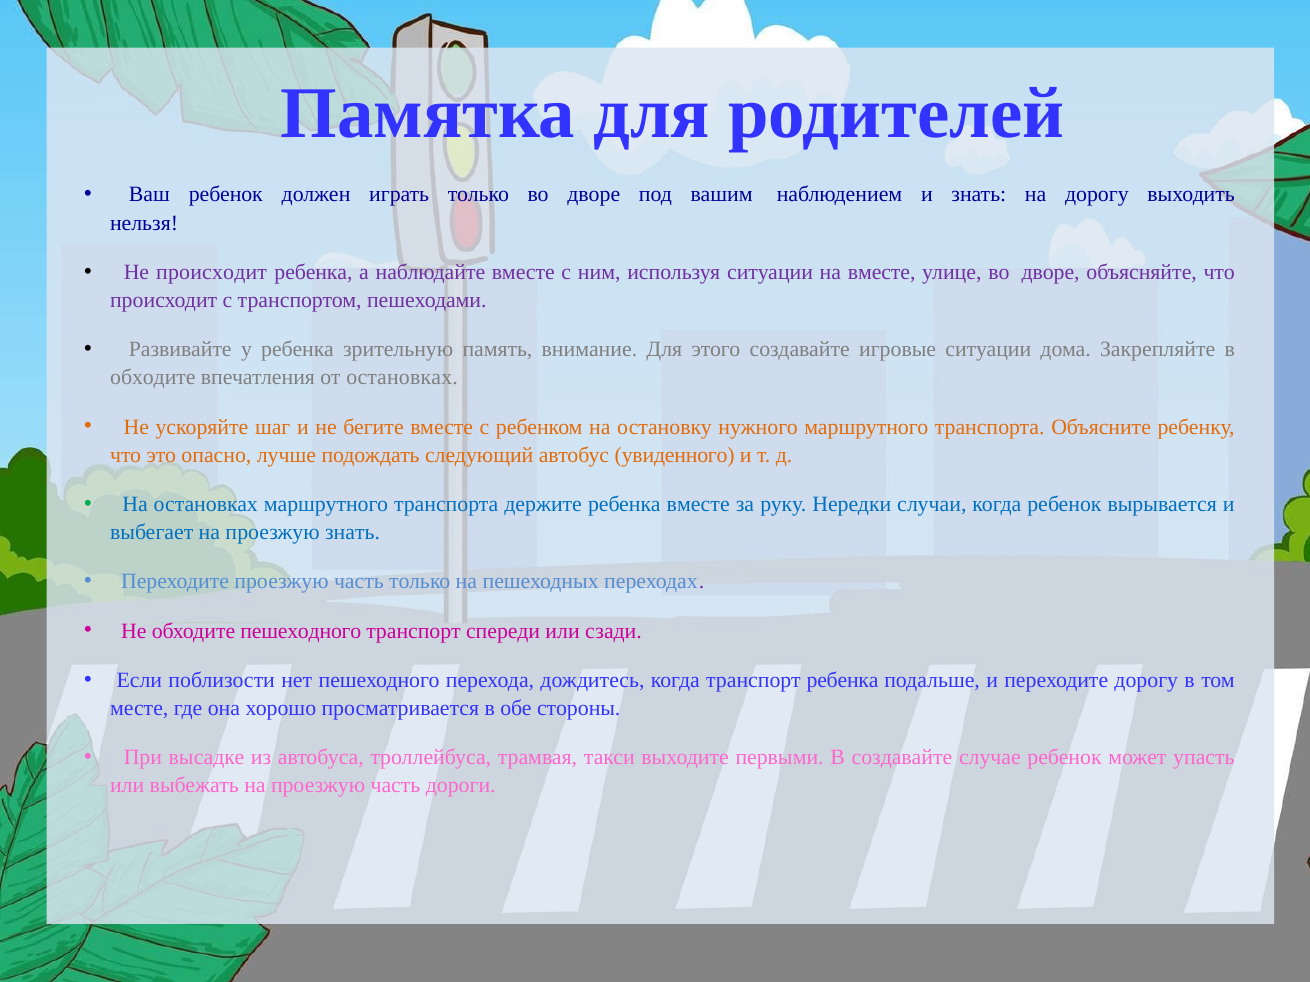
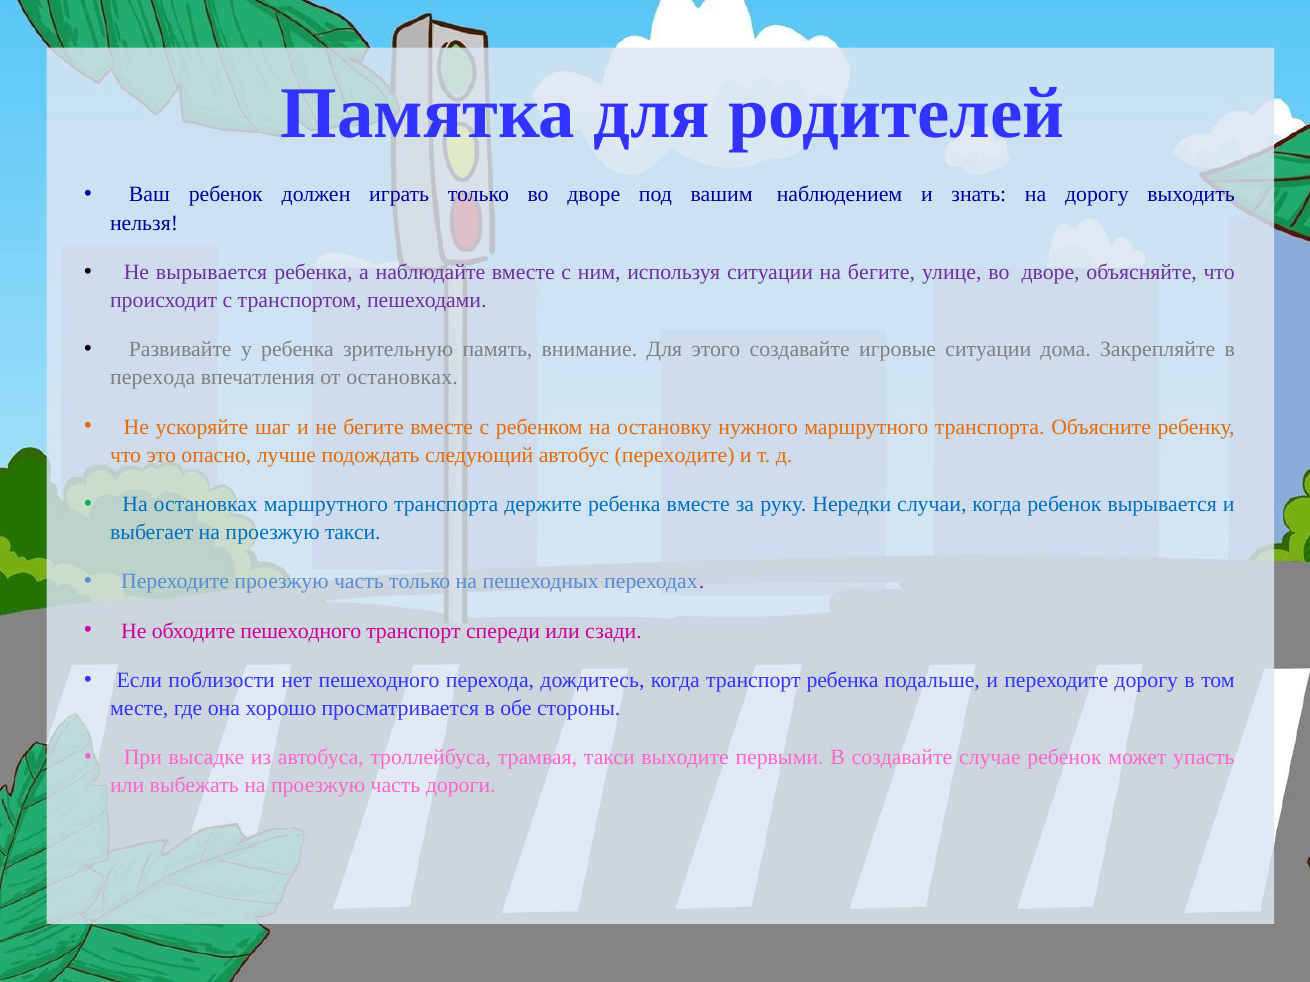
Не происходит: происходит -> вырывается
на вместе: вместе -> бегите
обходите at (153, 378): обходите -> перехода
автобус увиденного: увиденного -> переходите
проезжую знать: знать -> такси
